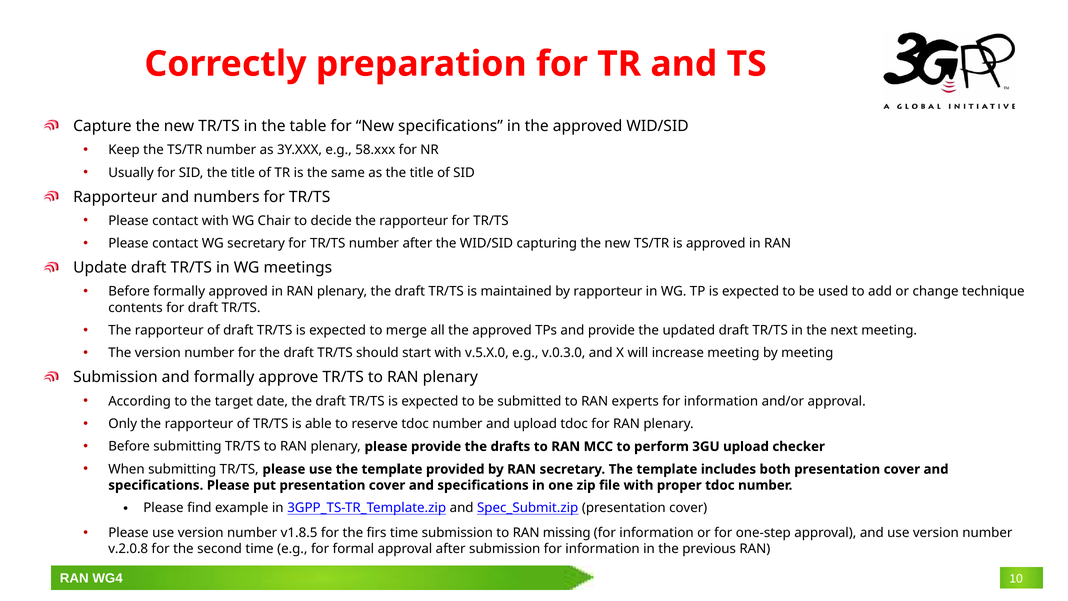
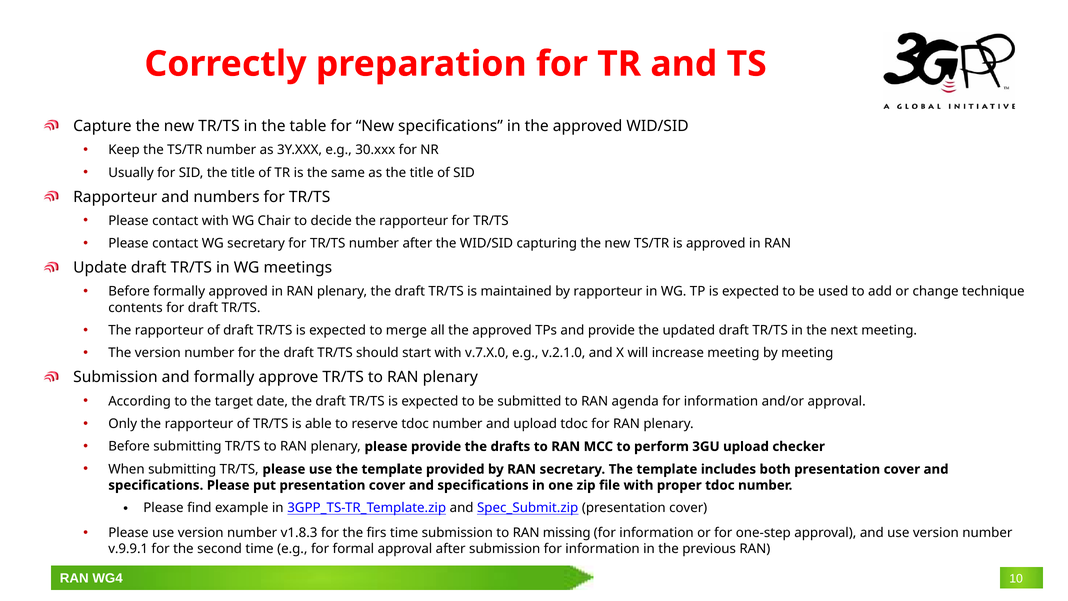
58.xxx: 58.xxx -> 30.xxx
v.5.X.0: v.5.X.0 -> v.7.X.0
v.0.3.0: v.0.3.0 -> v.2.1.0
experts: experts -> agenda
v1.8.5: v1.8.5 -> v1.8.3
v.2.0.8: v.2.0.8 -> v.9.9.1
